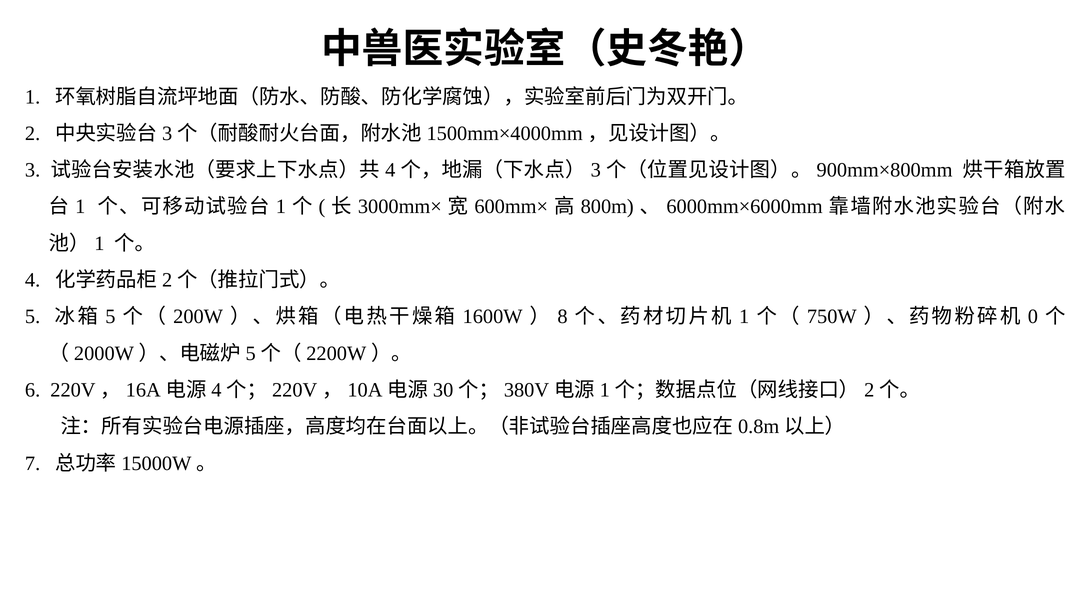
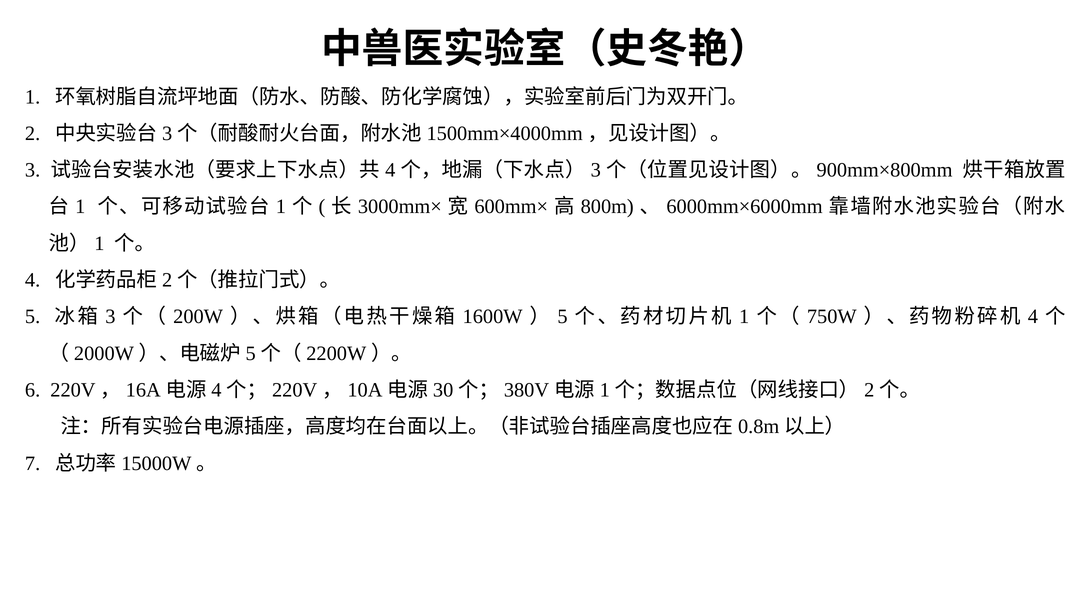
5 at (110, 317): 5 -> 3
8 at (563, 317): 8 -> 5
0 at (1033, 317): 0 -> 4
